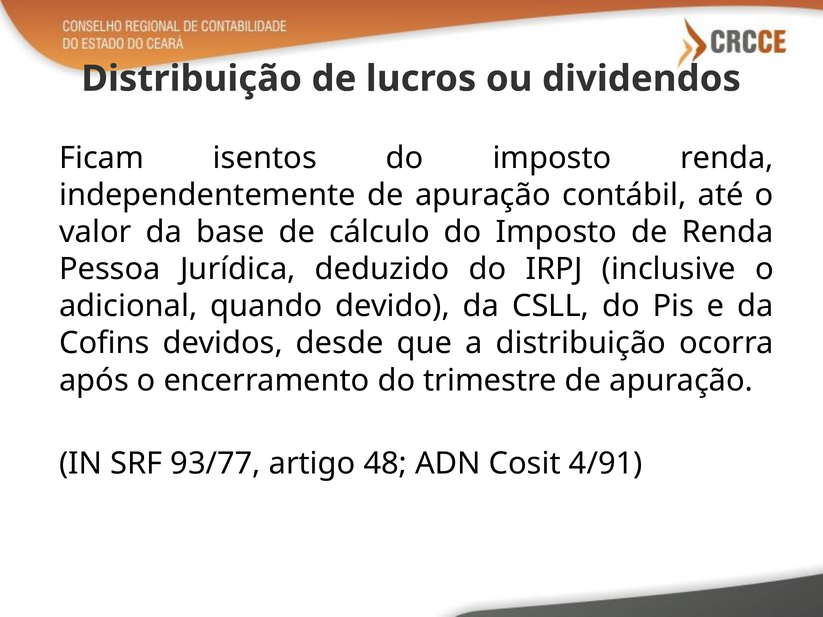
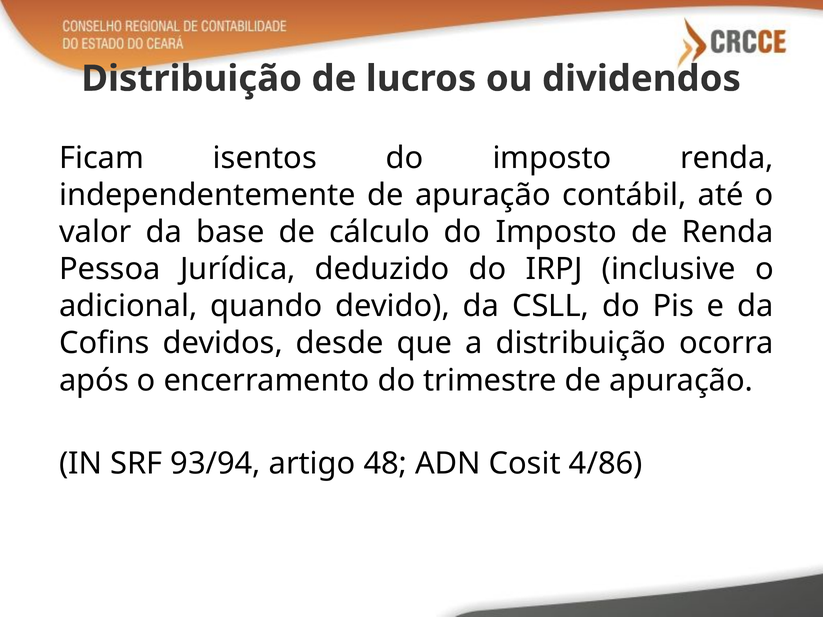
93/77: 93/77 -> 93/94
4/91: 4/91 -> 4/86
